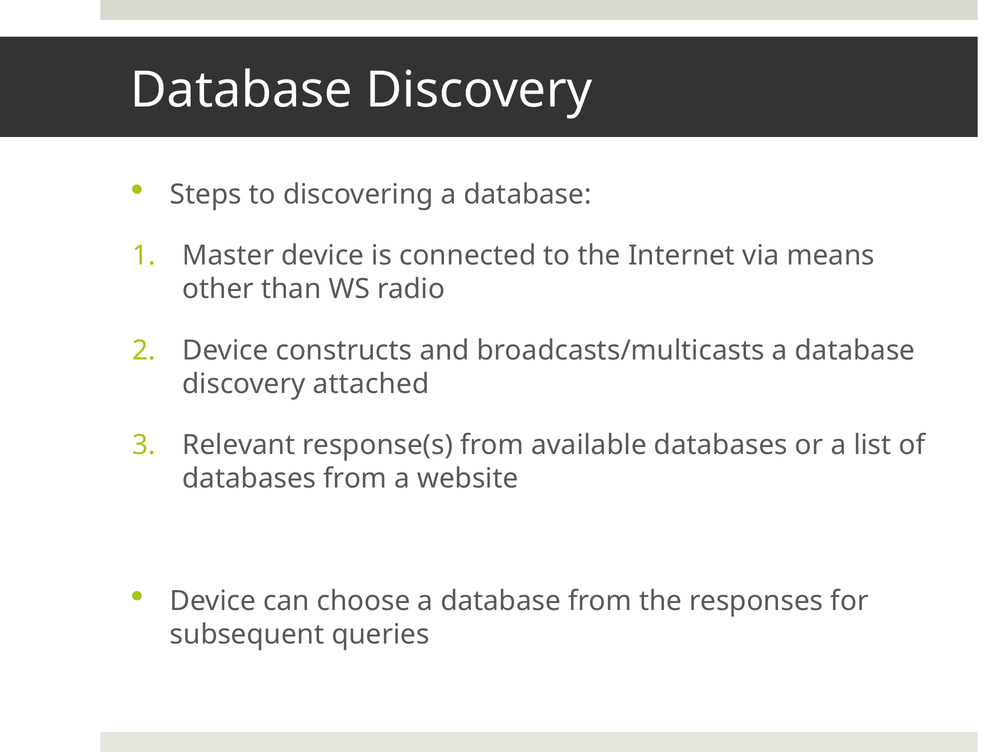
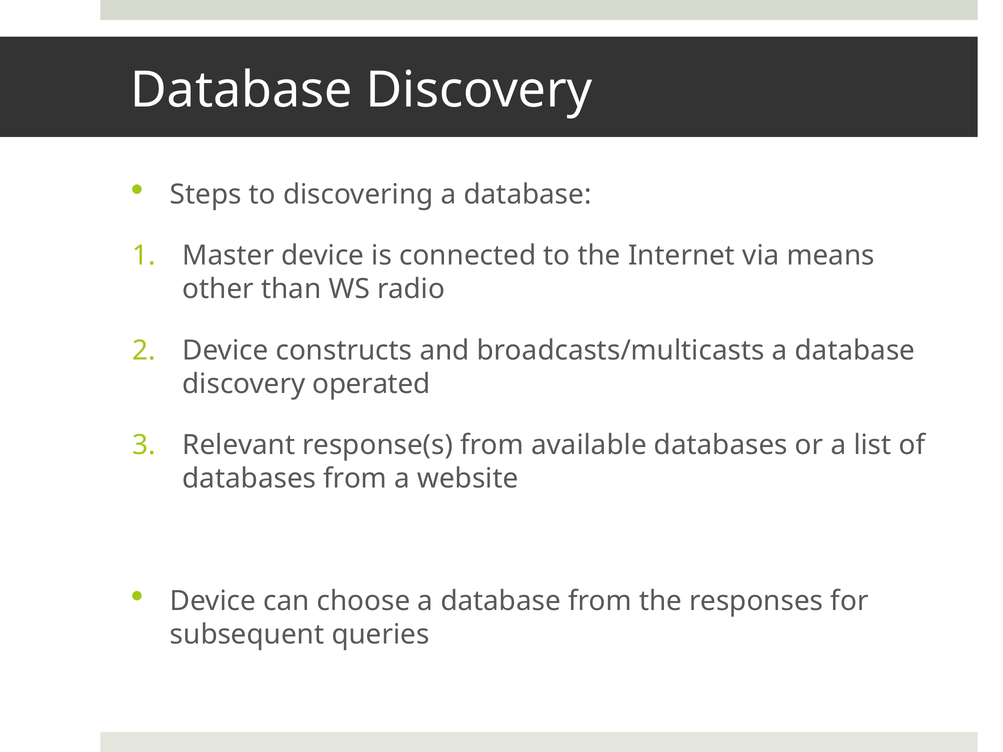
attached: attached -> operated
